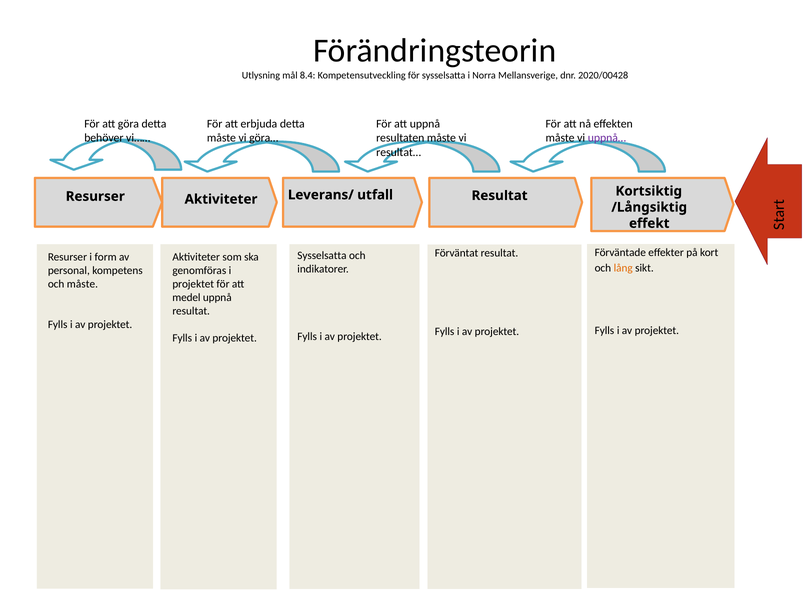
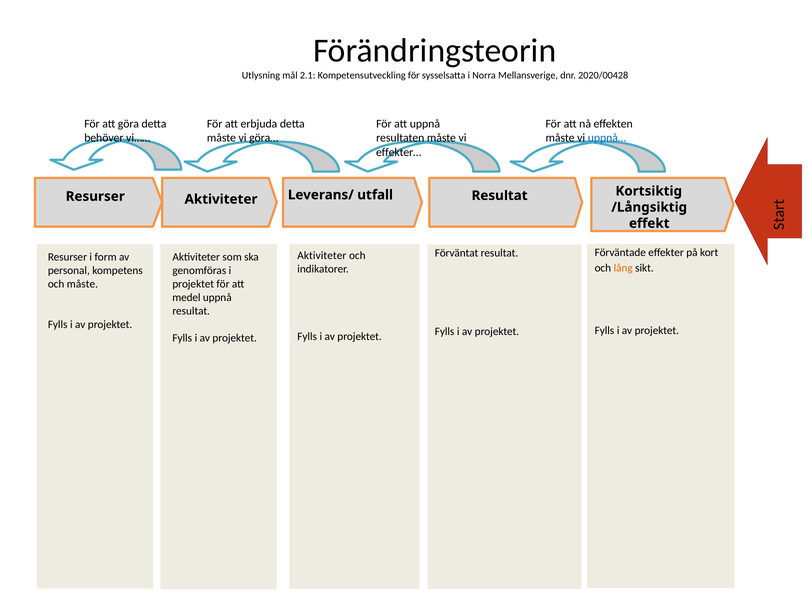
8.4: 8.4 -> 2.1
uppnå… colour: purple -> blue
resultat…: resultat… -> effekter…
Sysselsatta at (322, 256): Sysselsatta -> Aktiviteter
